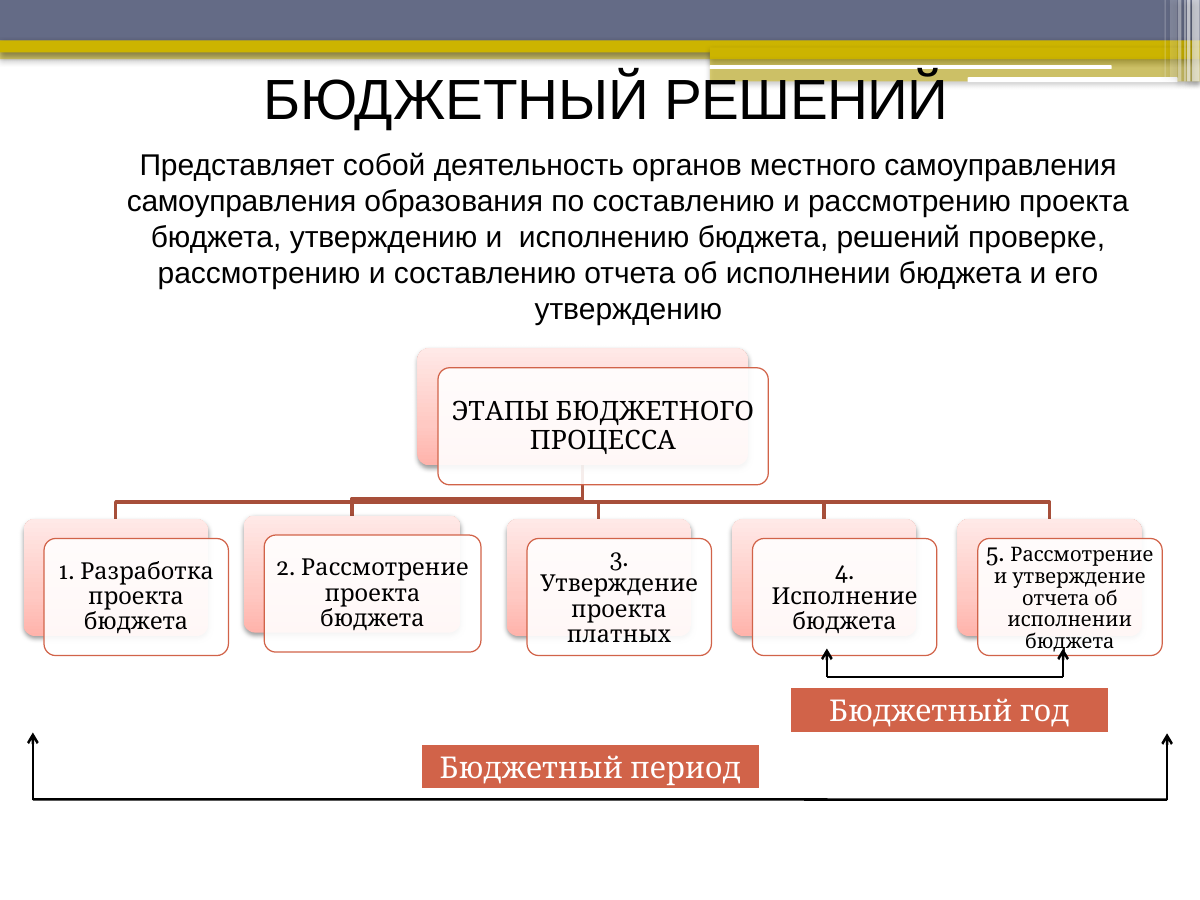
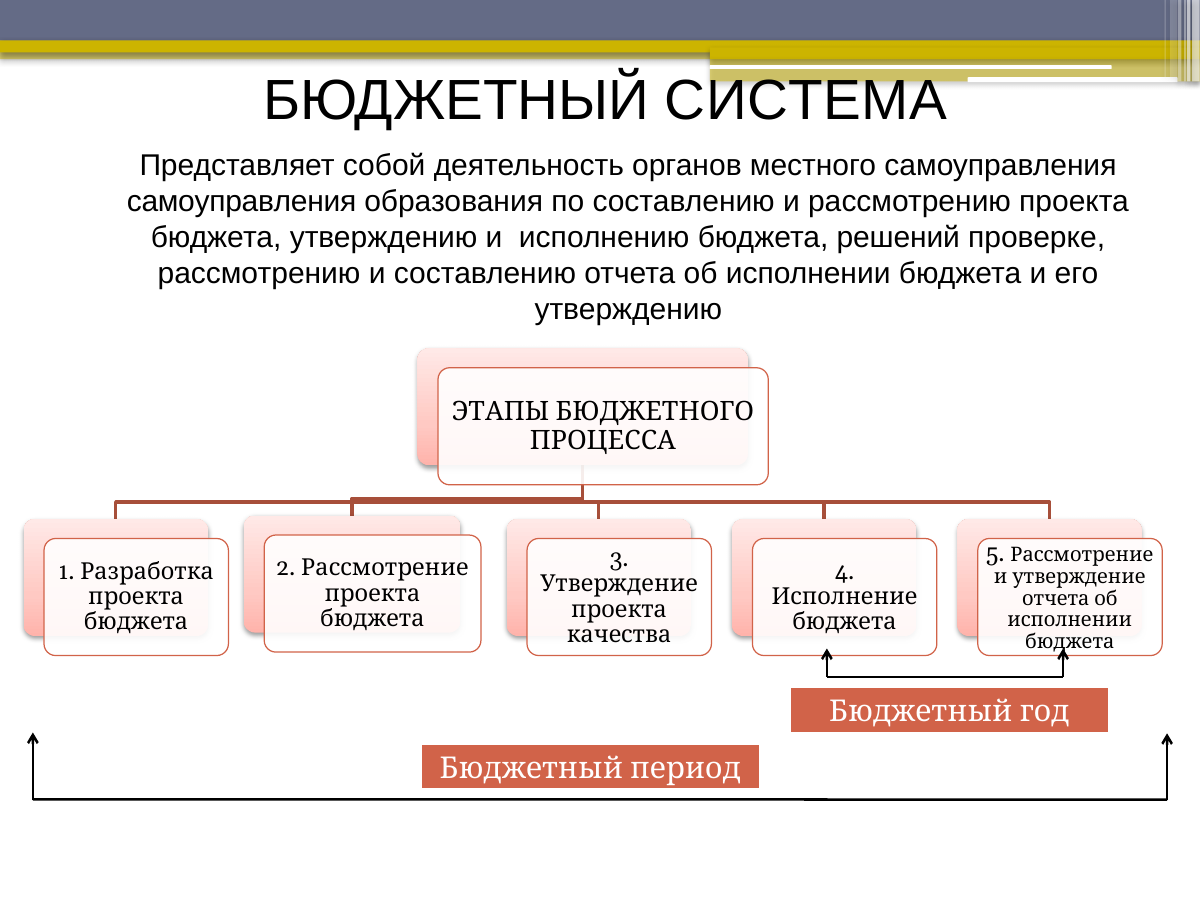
БЮДЖЕТНЫЙ РЕШЕНИЙ: РЕШЕНИЙ -> СИСТЕМА
платных: платных -> качества
